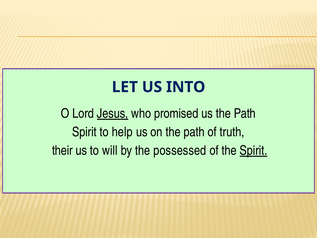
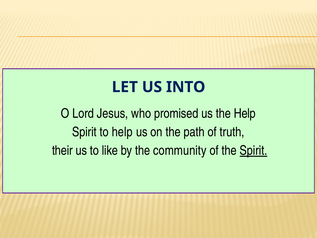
Jesus underline: present -> none
us the Path: Path -> Help
will: will -> like
possessed: possessed -> community
